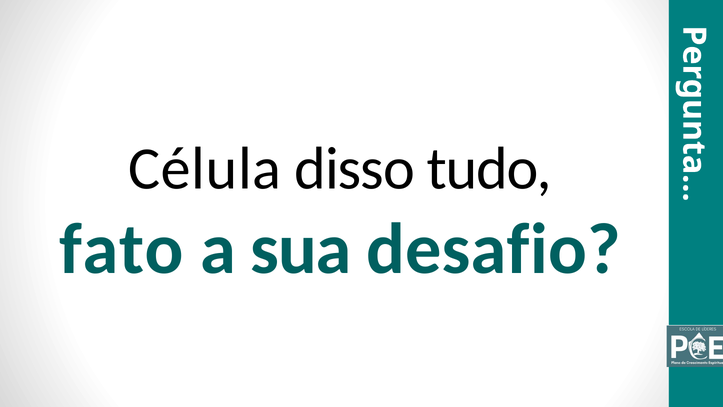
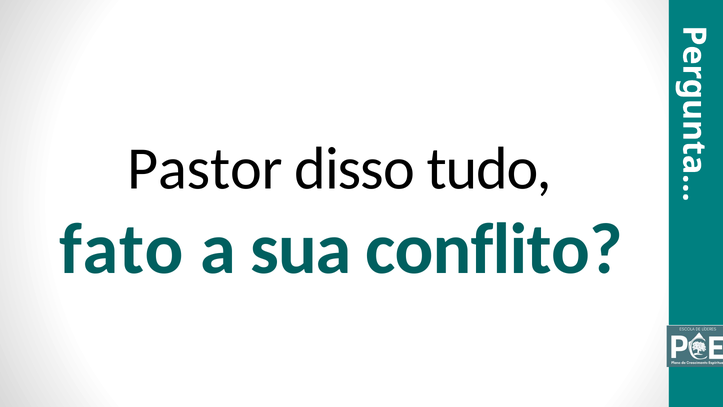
Célula: Célula -> Pastor
desafio: desafio -> conflito
